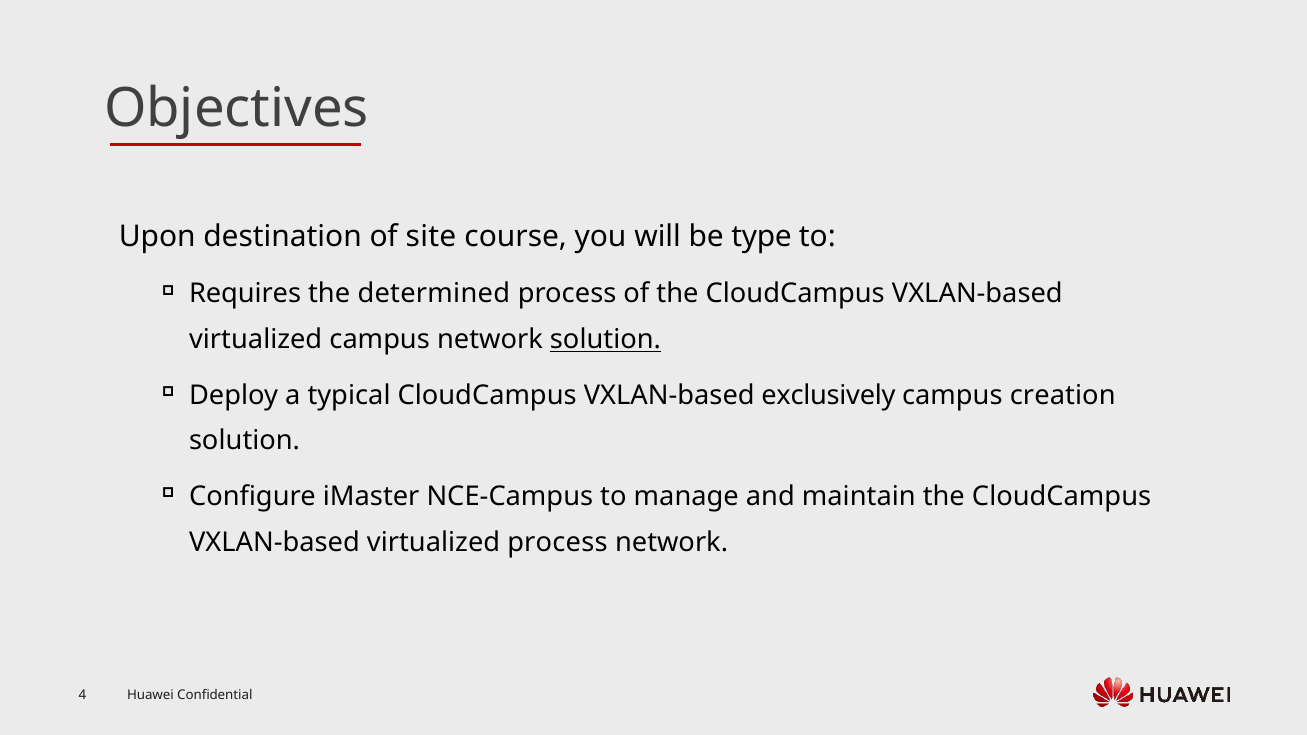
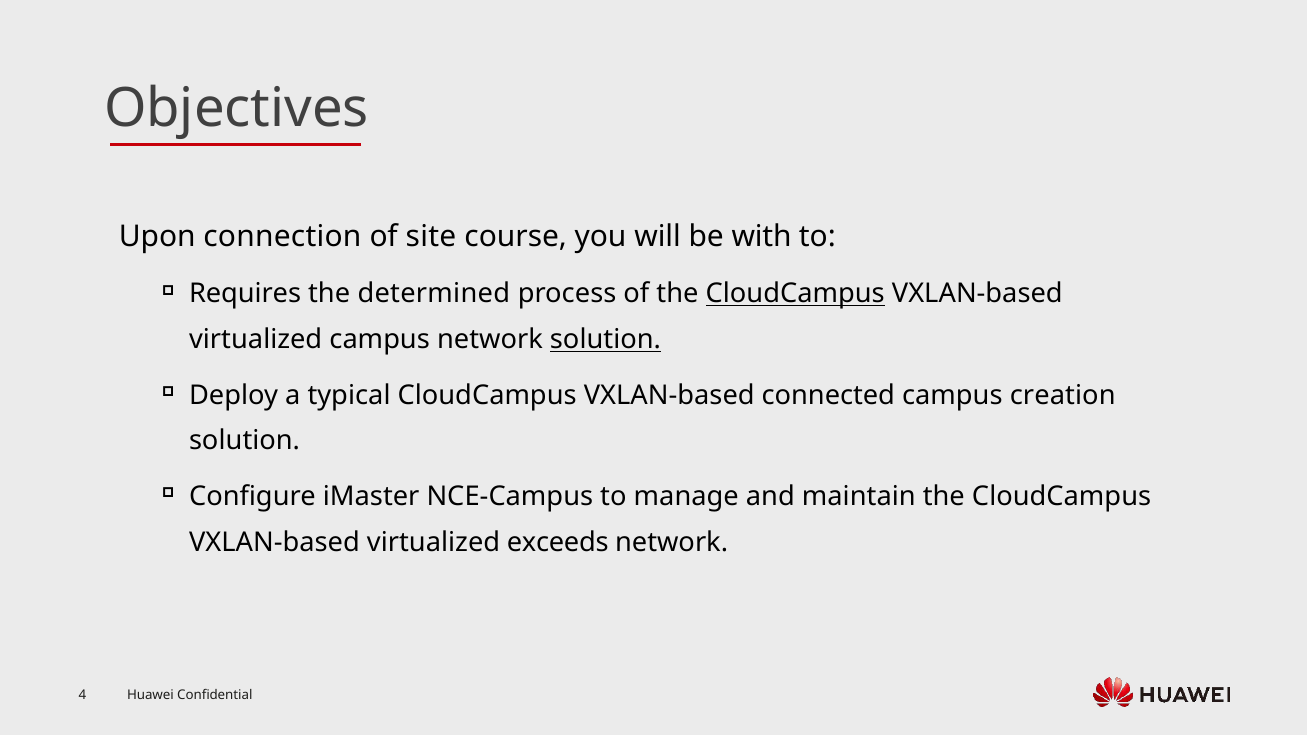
destination: destination -> connection
type: type -> with
CloudCampus at (795, 294) underline: none -> present
exclusively: exclusively -> connected
virtualized process: process -> exceeds
